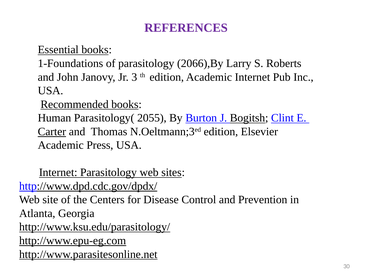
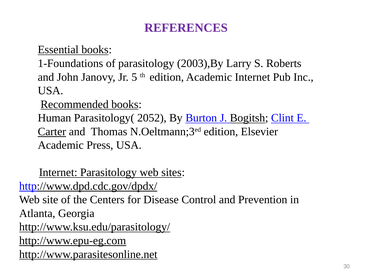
2066),By: 2066),By -> 2003),By
3: 3 -> 5
2055: 2055 -> 2052
